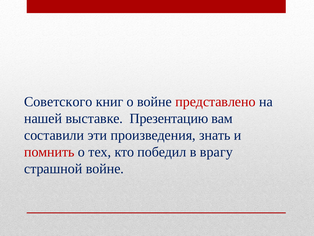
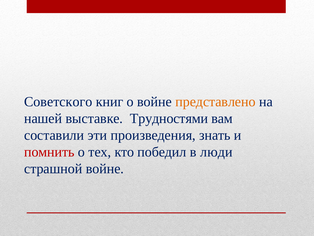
представлено colour: red -> orange
Презентацию: Презентацию -> Трудностями
врагу: врагу -> люди
